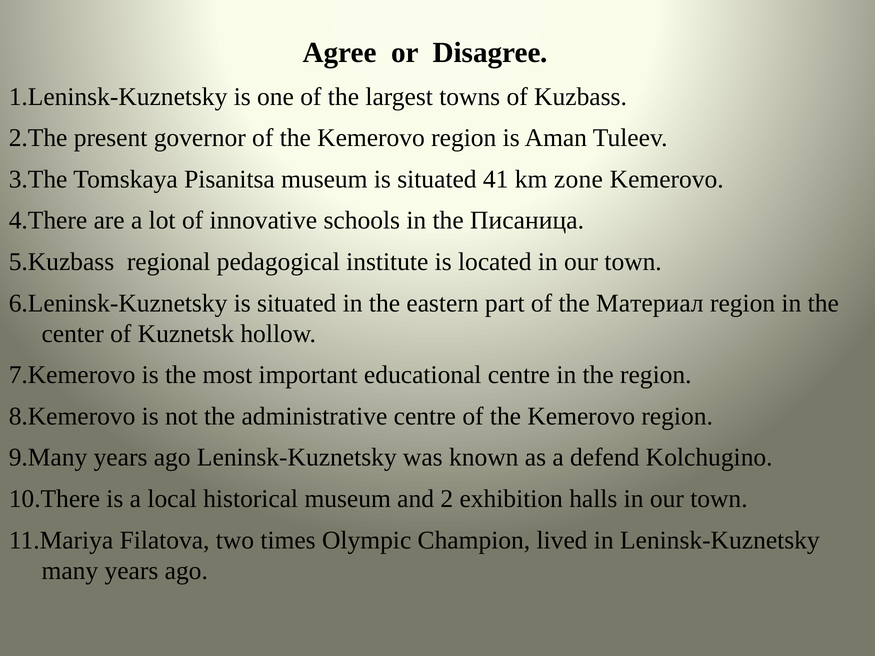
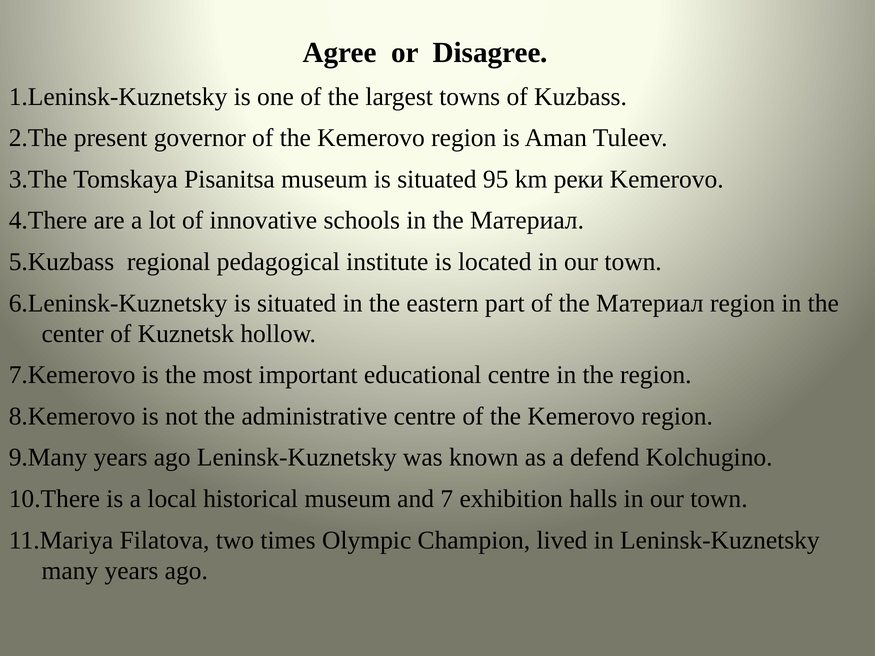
41: 41 -> 95
zone: zone -> реки
in the Писаница: Писаница -> Материал
2: 2 -> 7
